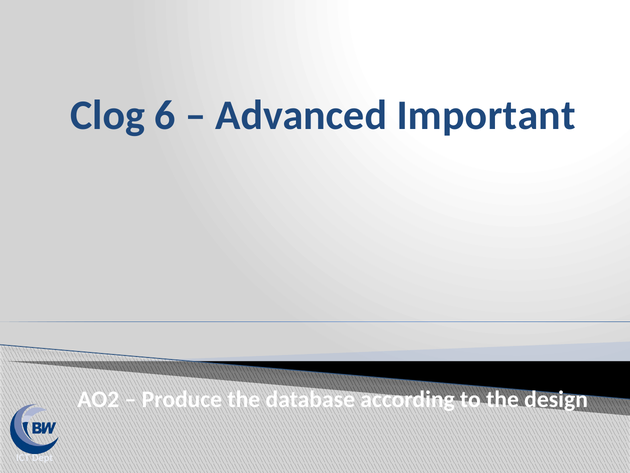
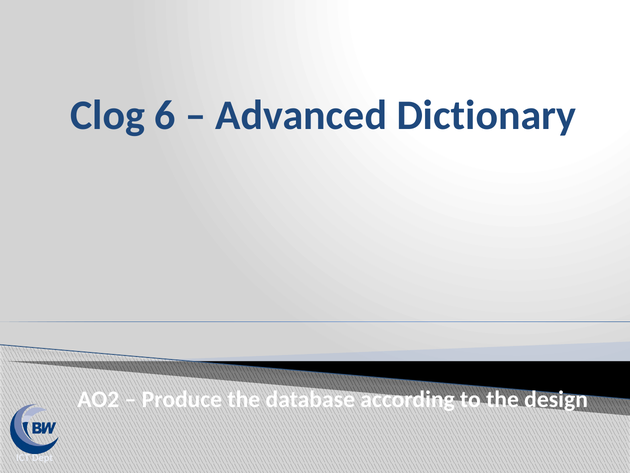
Important: Important -> Dictionary
